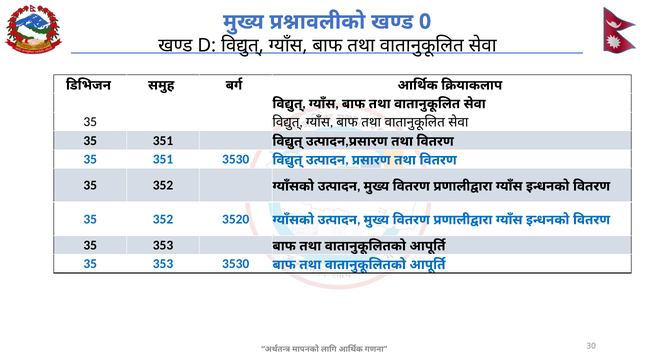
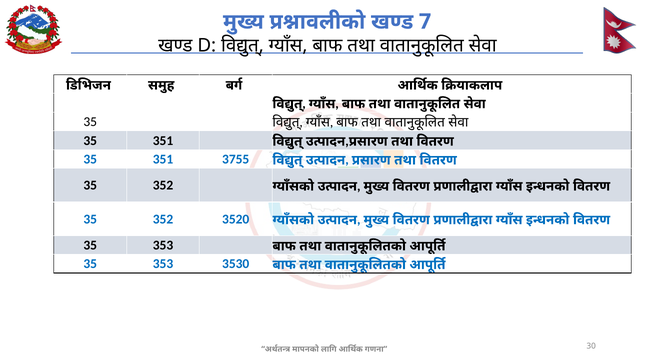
0: 0 -> 7
351 3530: 3530 -> 3755
